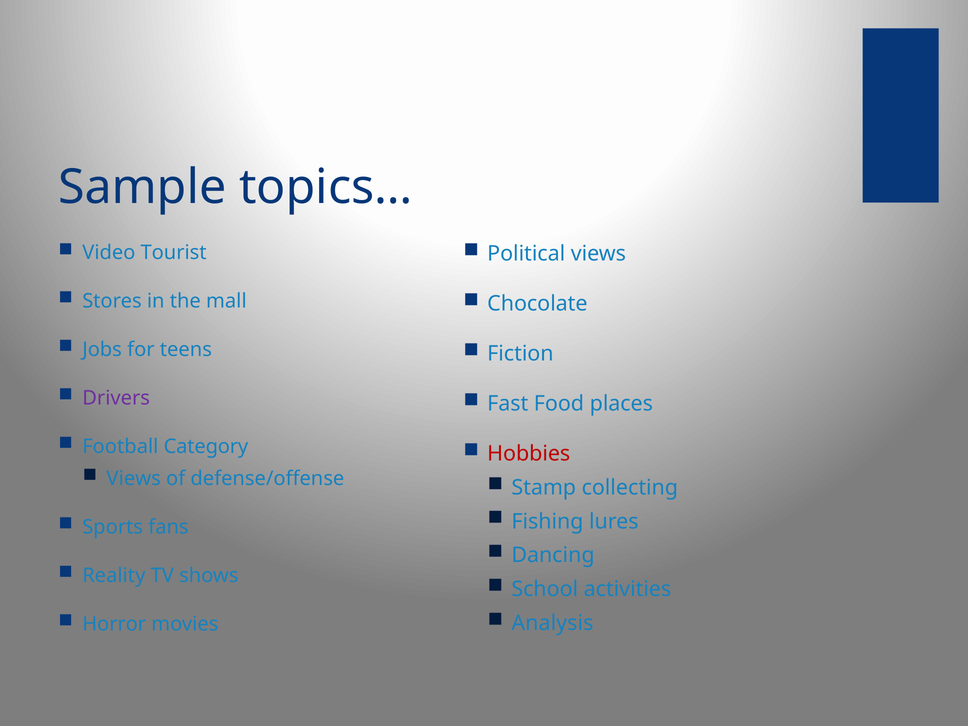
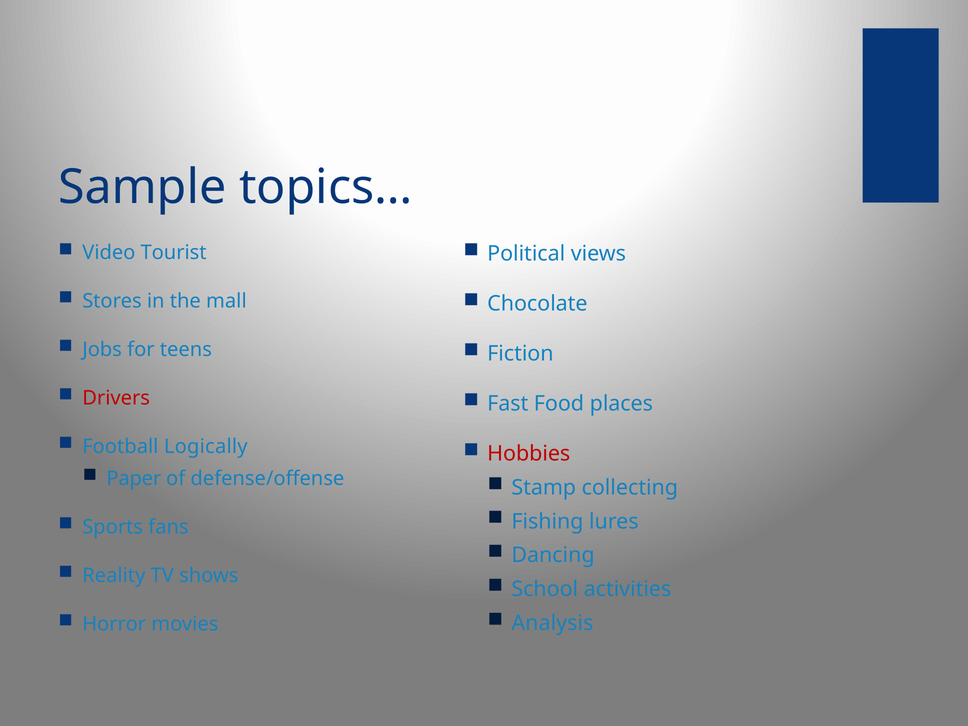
Drivers colour: purple -> red
Category: Category -> Logically
Views at (134, 479): Views -> Paper
